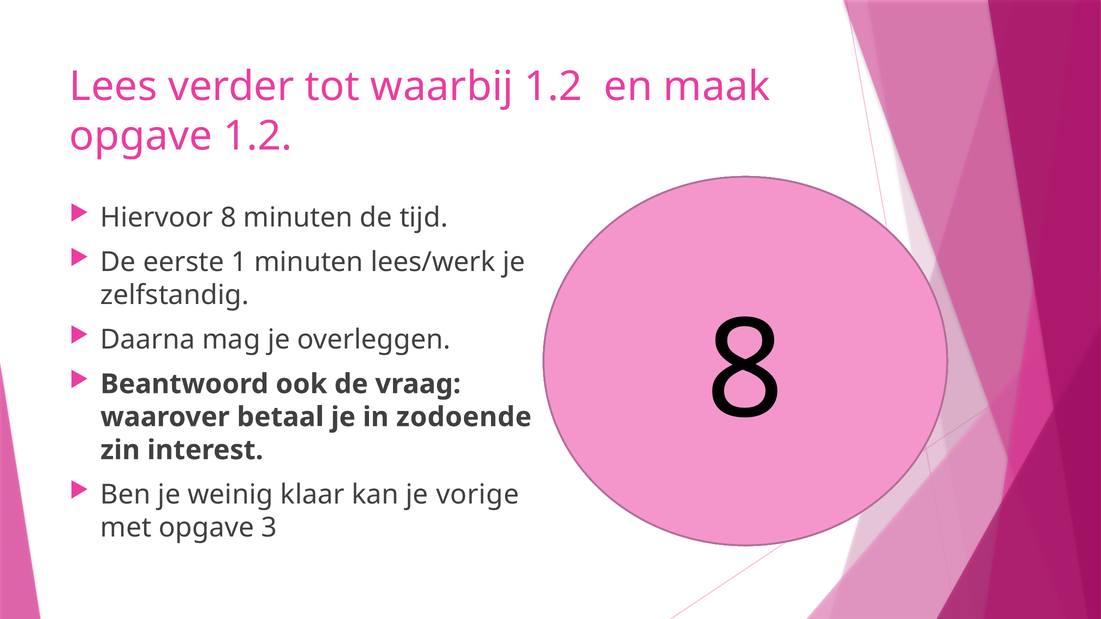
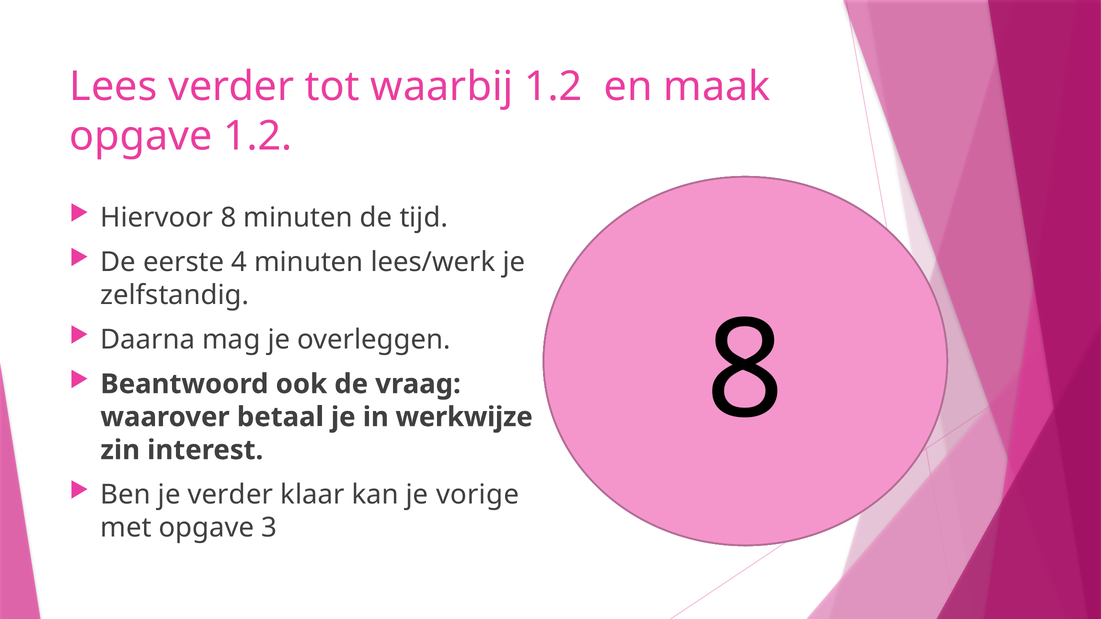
1: 1 -> 4
zodoende: zodoende -> werkwijze
je weinig: weinig -> verder
